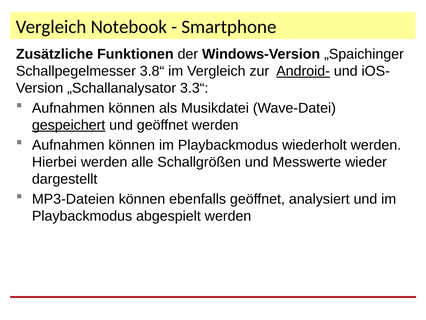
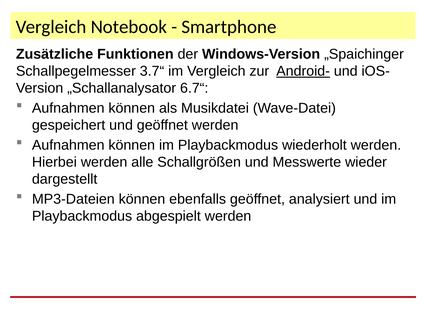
3.8“: 3.8“ -> 3.7“
3.3“: 3.3“ -> 6.7“
gespeichert underline: present -> none
